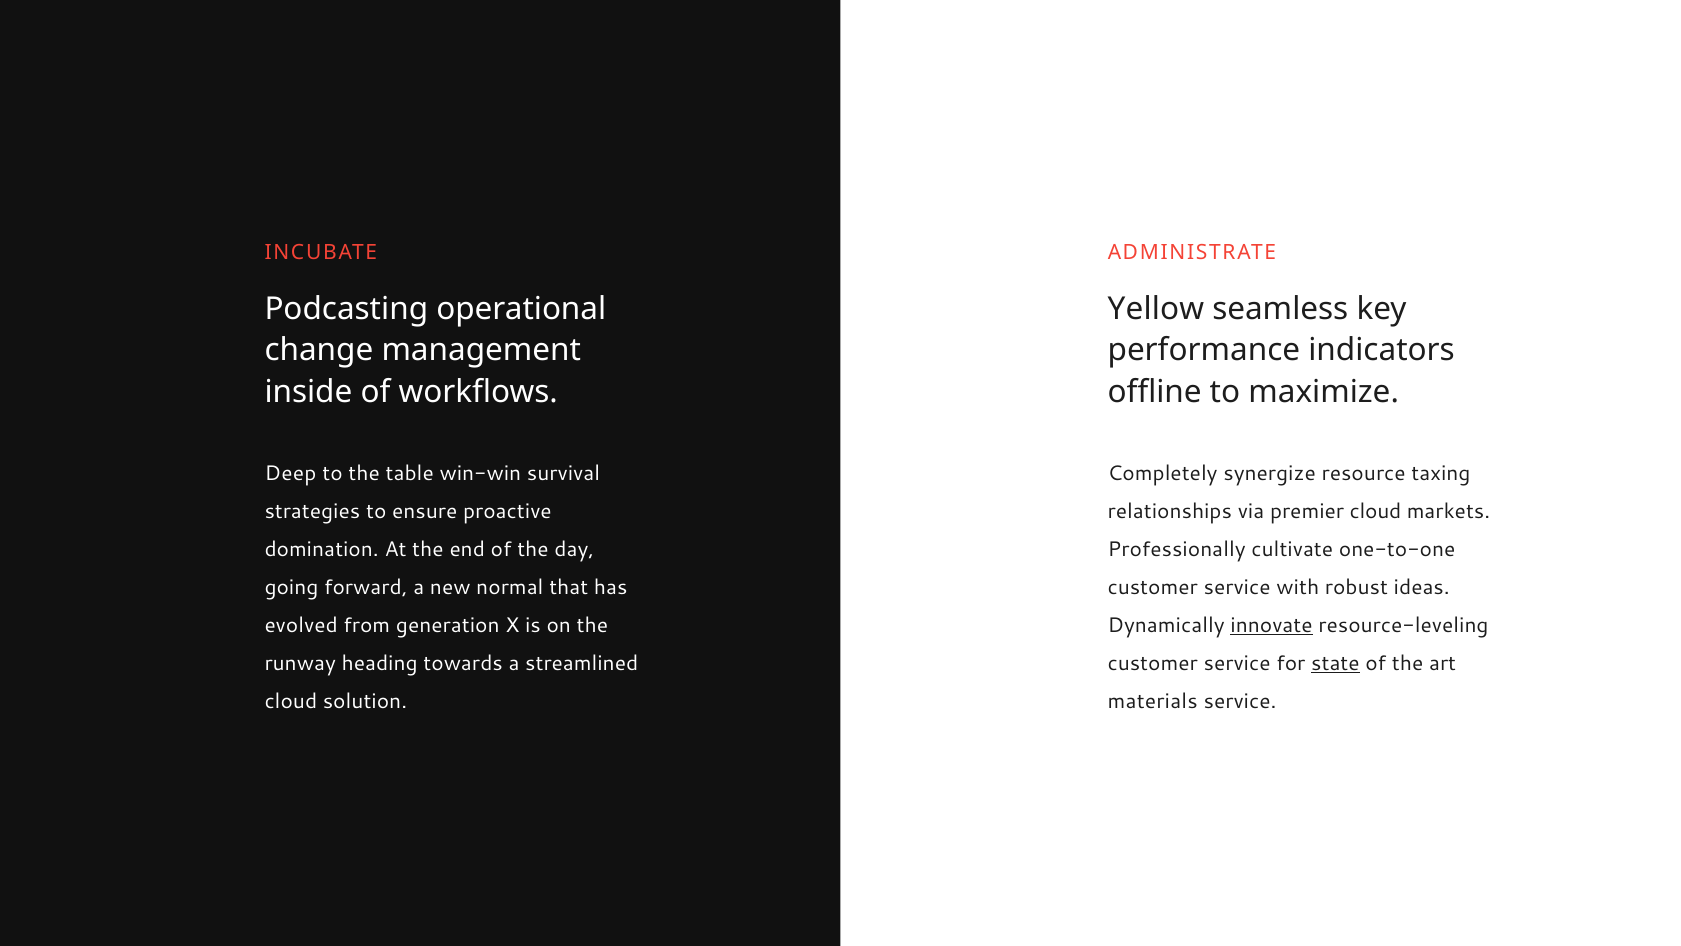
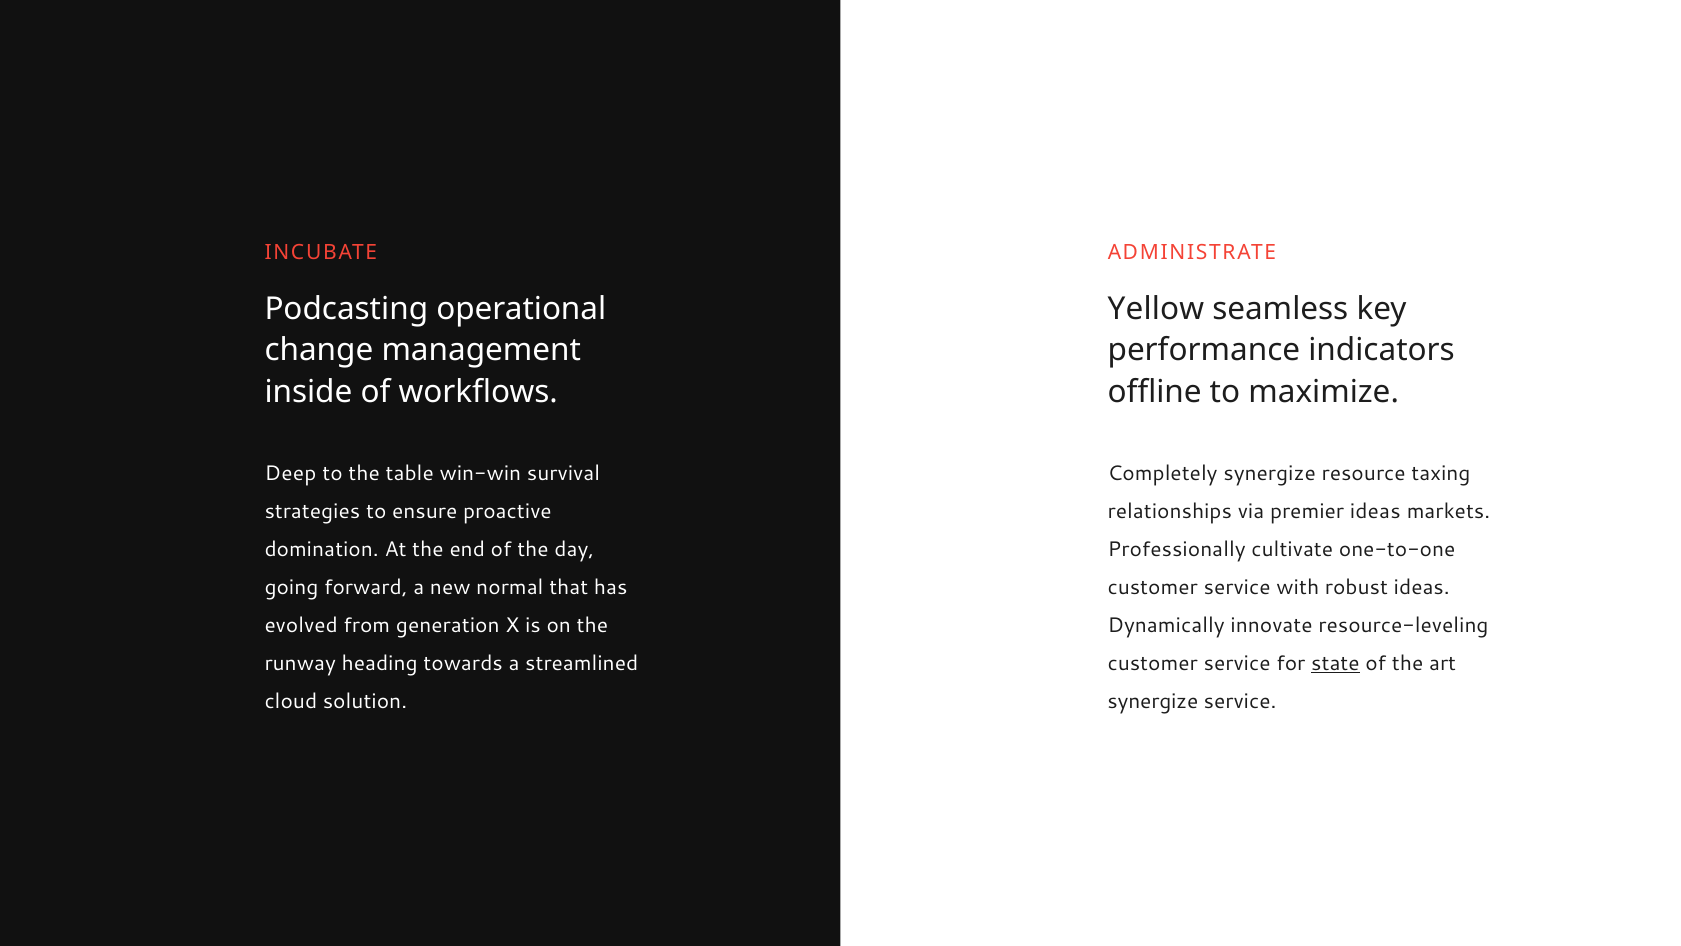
premier cloud: cloud -> ideas
innovate underline: present -> none
materials at (1153, 701): materials -> synergize
